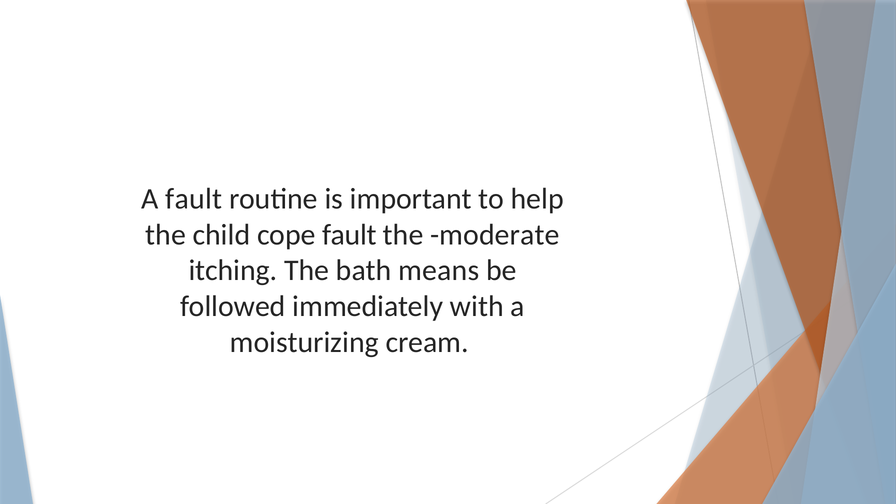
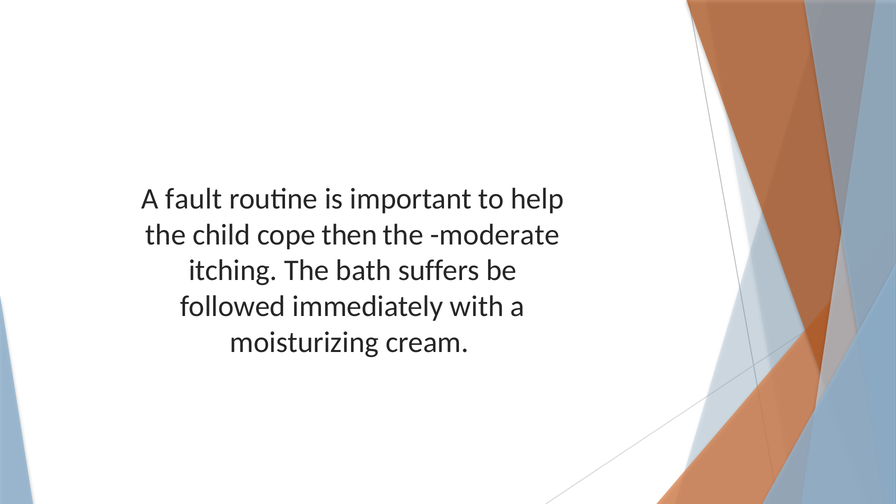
cope fault: fault -> then
means: means -> suffers
